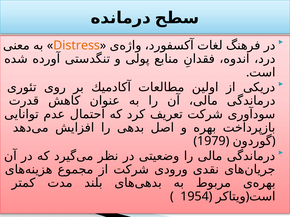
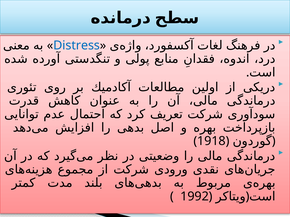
Distress colour: orange -> blue
1979: 1979 -> 1918
1954: 1954 -> 1992
